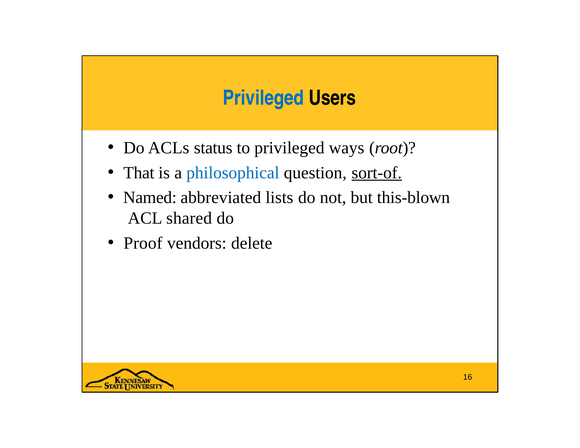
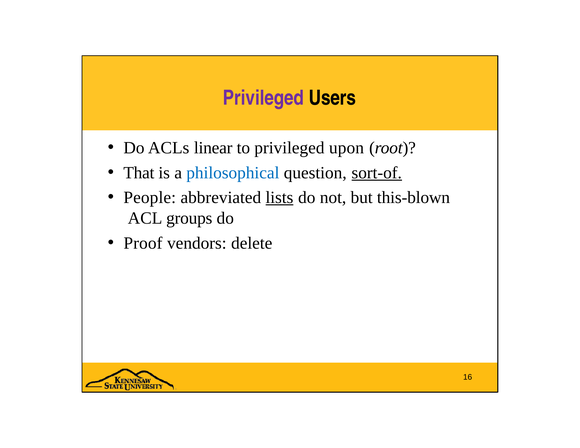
Privileged at (264, 98) colour: blue -> purple
status: status -> linear
ways: ways -> upon
Named: Named -> People
lists underline: none -> present
shared: shared -> groups
